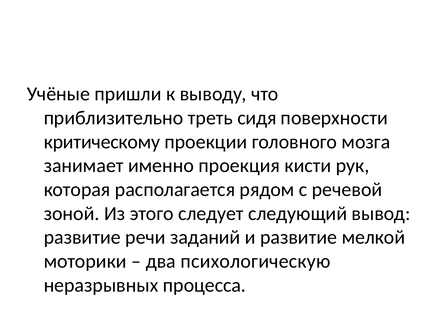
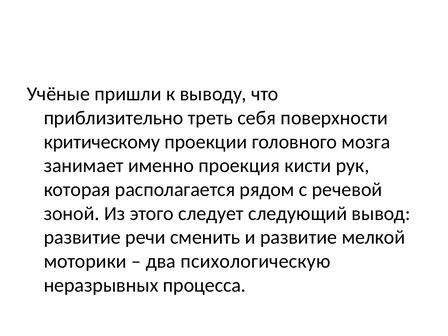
сидя: сидя -> себя
заданий: заданий -> сменить
